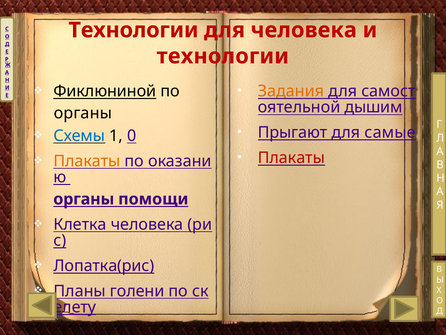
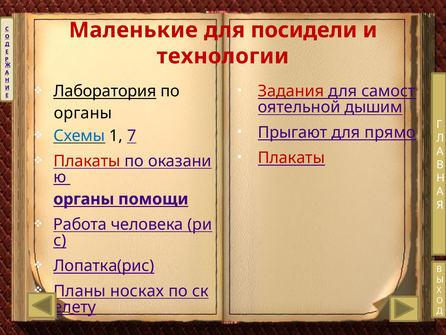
Технологии at (134, 30): Технологии -> Маленькие
для человека: человека -> посидели
Фиклюниной: Фиклюниной -> Лаборатория
Задания colour: orange -> red
самые: самые -> прямо
0: 0 -> 7
Плакаты at (87, 161) colour: orange -> red
Клетка: Клетка -> Работа
голени: голени -> носках
